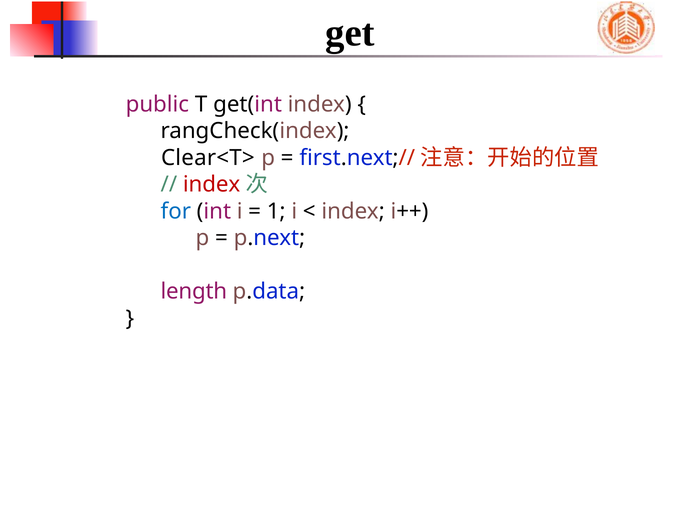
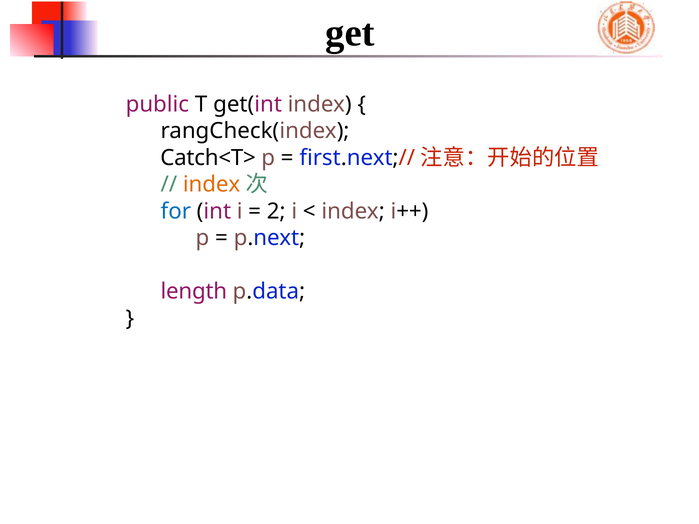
Clear<T>: Clear<T> -> Catch<T>
index at (212, 185) colour: red -> orange
1: 1 -> 2
